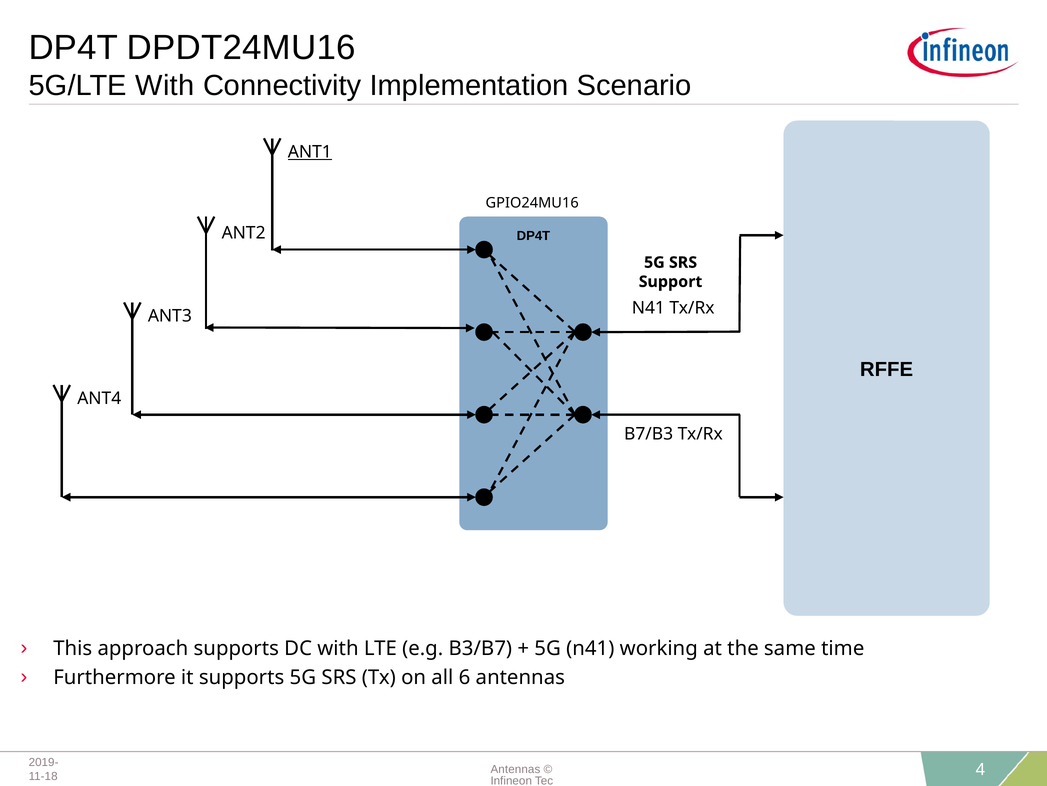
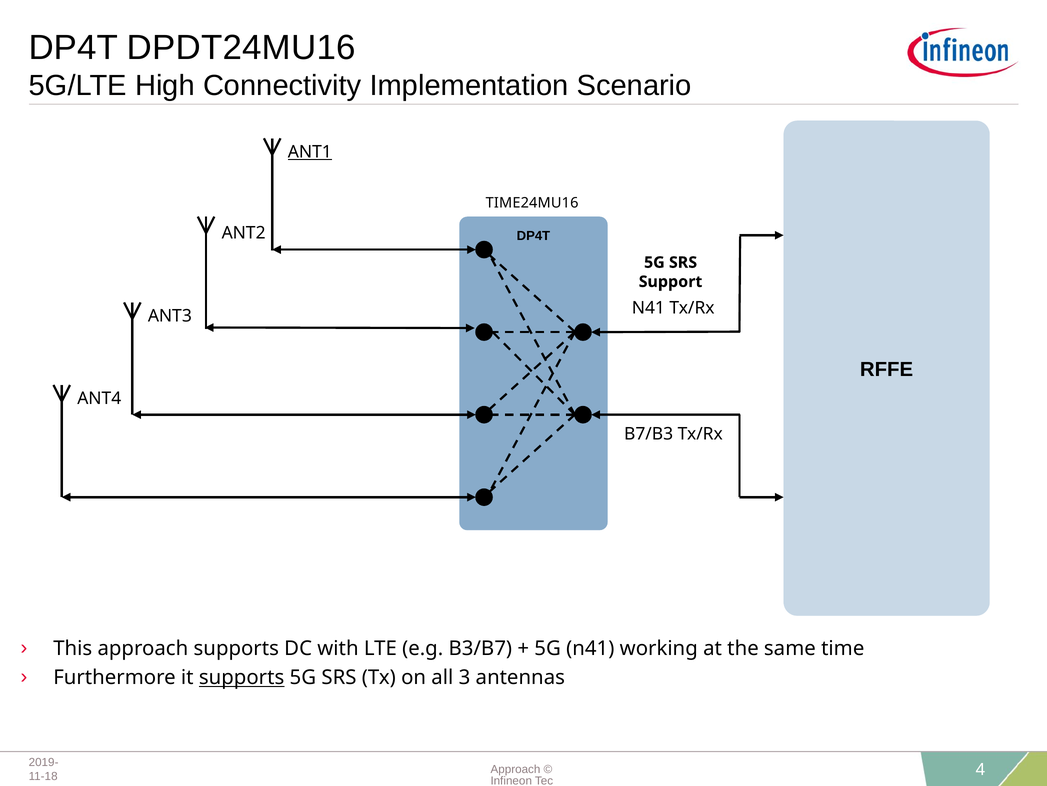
5G/LTE With: With -> High
GPIO24MU16: GPIO24MU16 -> TIME24MU16
supports at (242, 677) underline: none -> present
6: 6 -> 3
Antennas at (515, 769): Antennas -> Approach
